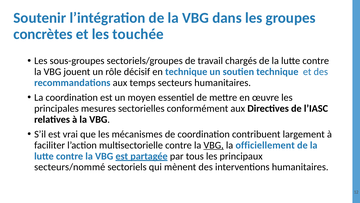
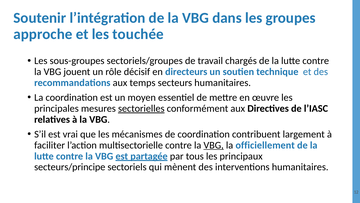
concrètes: concrètes -> approche
en technique: technique -> directeurs
sectorielles underline: none -> present
secteurs/nommé: secteurs/nommé -> secteurs/principe
